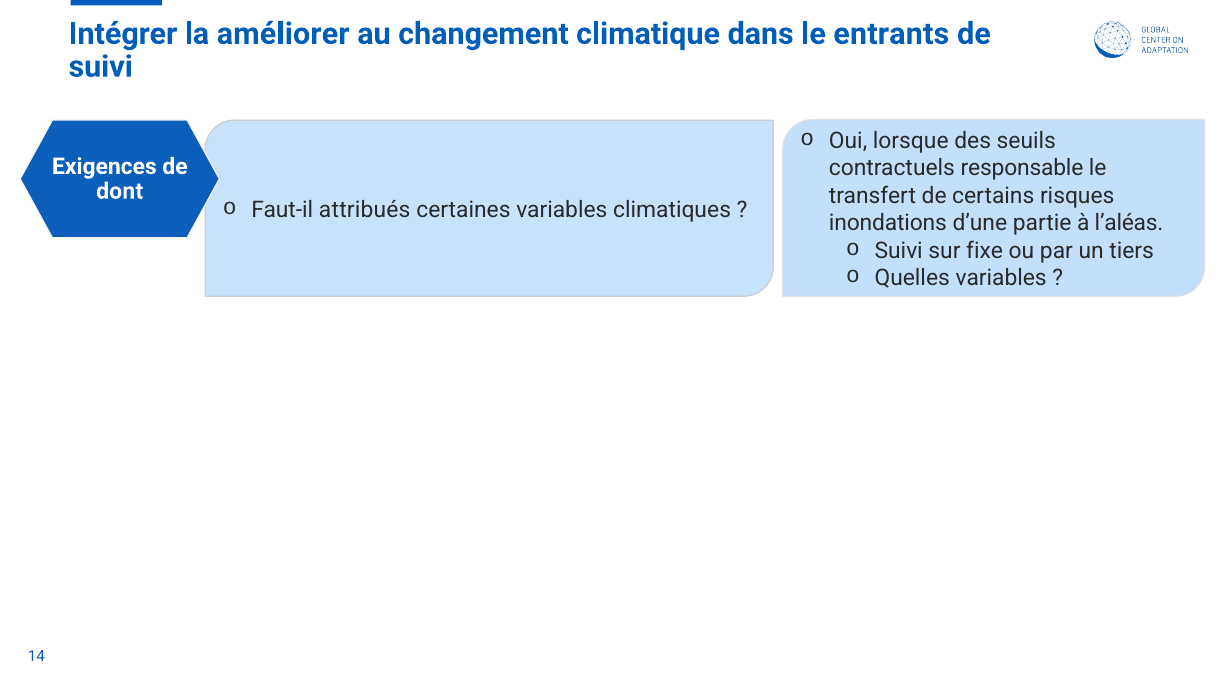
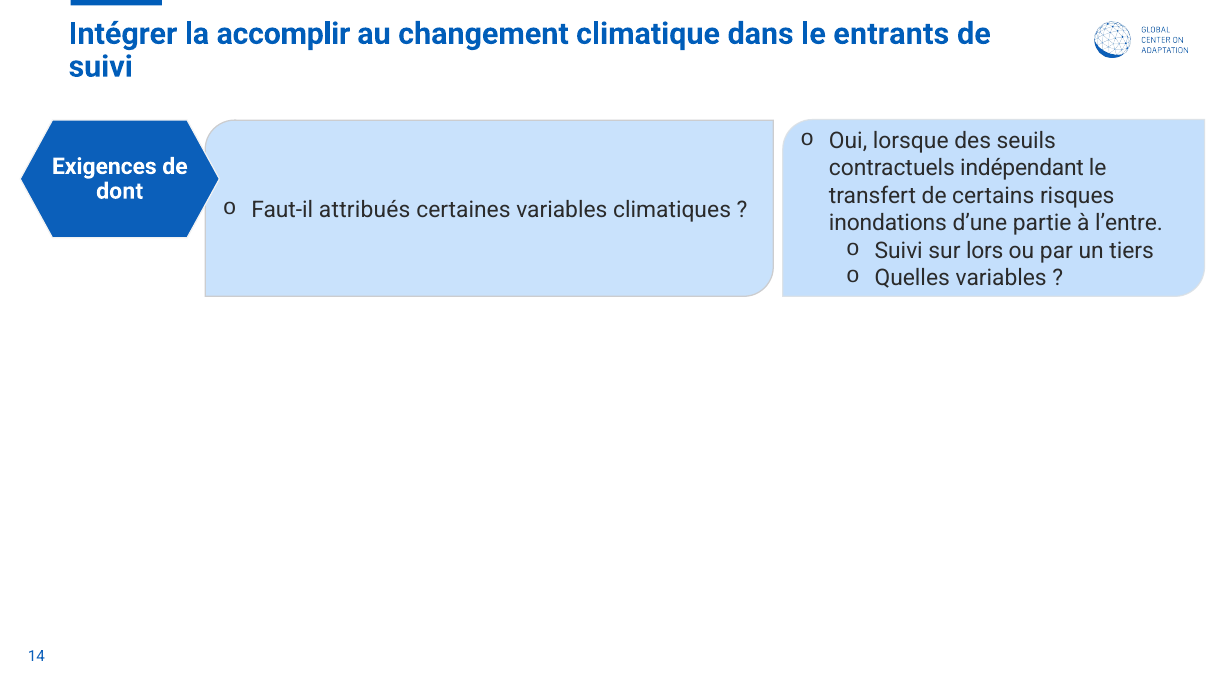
améliorer: améliorer -> accomplir
responsable: responsable -> indépendant
l’aléas: l’aléas -> l’entre
fixe: fixe -> lors
